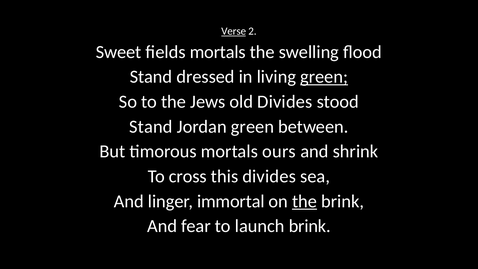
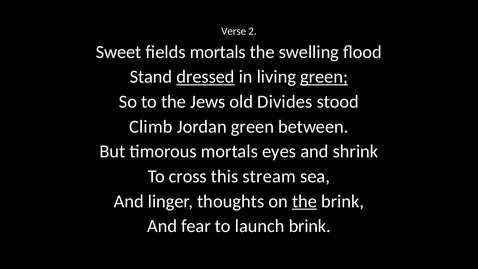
Verse underline: present -> none
dressed underline: none -> present
Stand at (151, 127): Stand -> Climb
ours: ours -> eyes
this divides: divides -> stream
immortal: immortal -> thoughts
